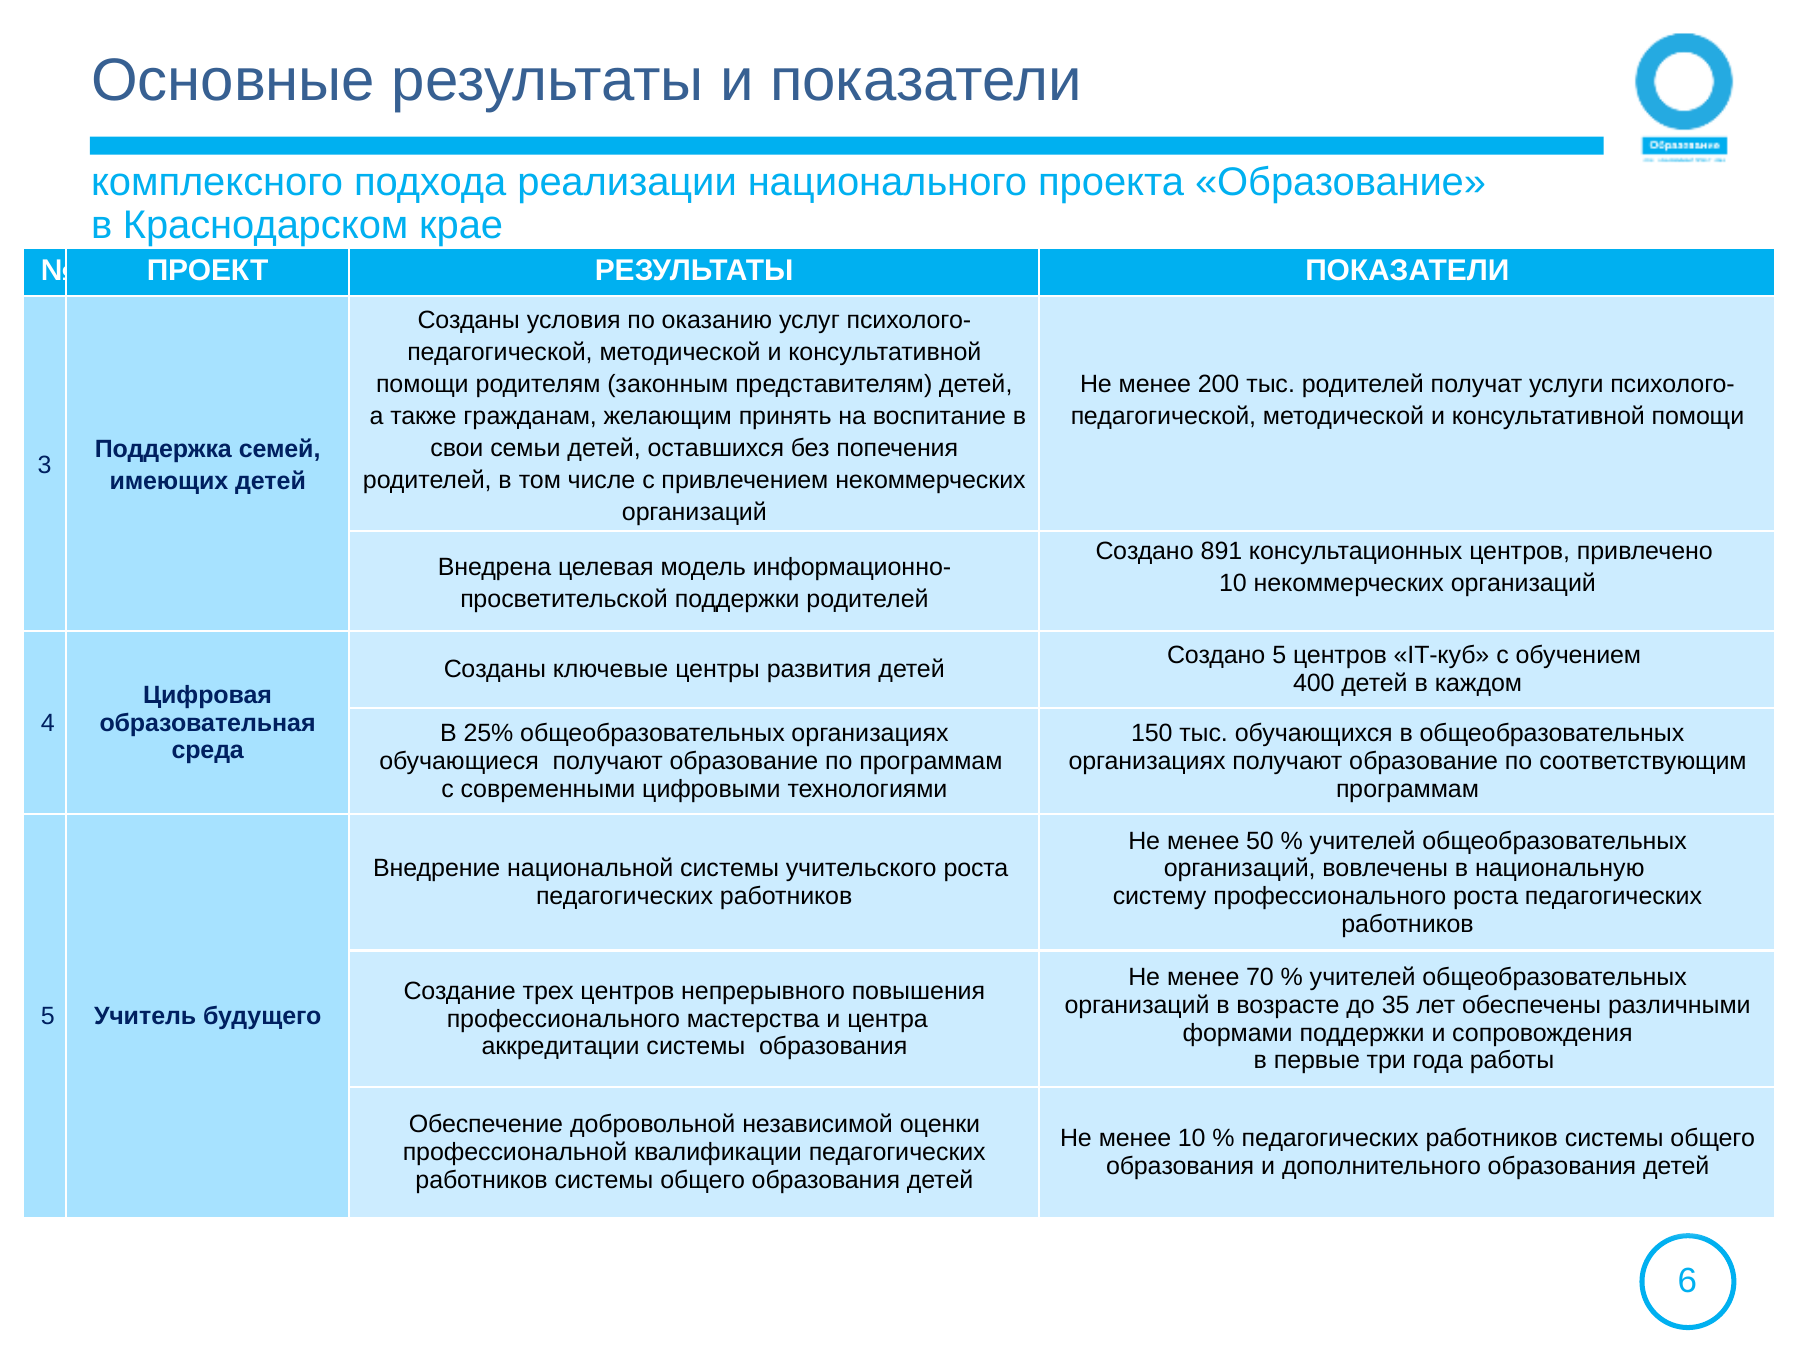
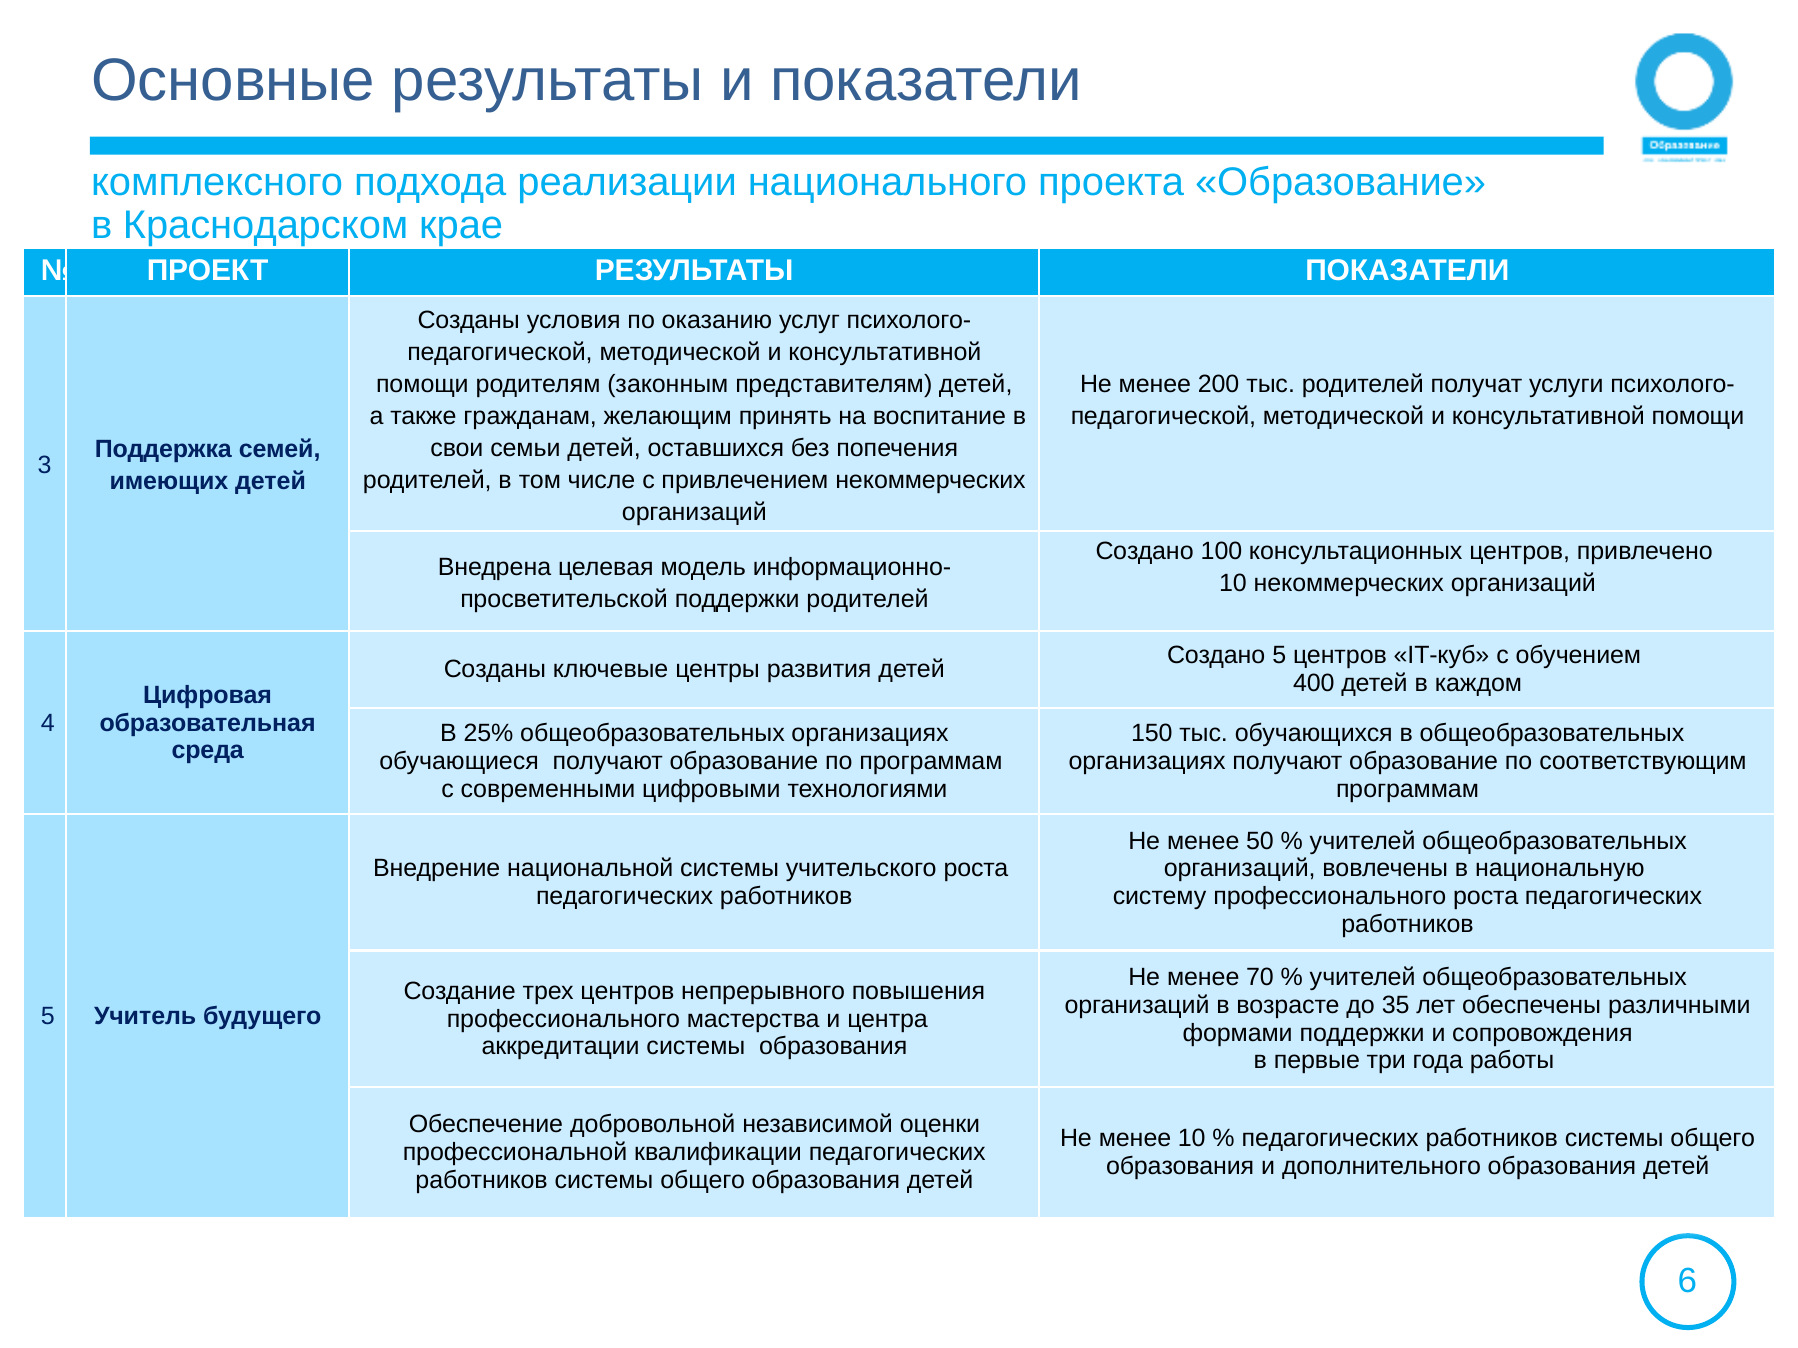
891: 891 -> 100
